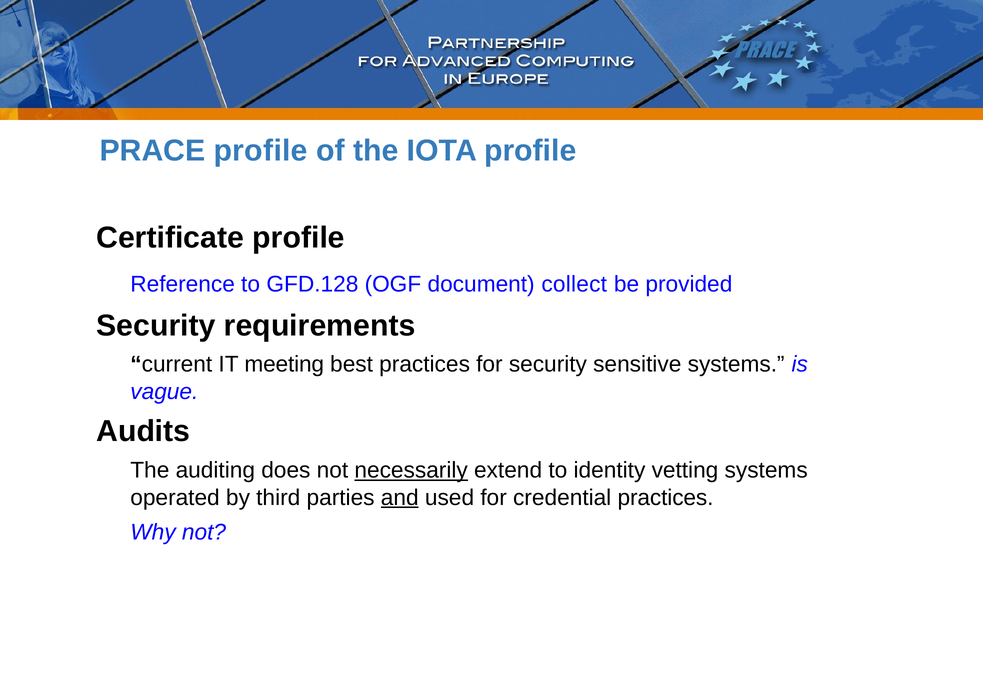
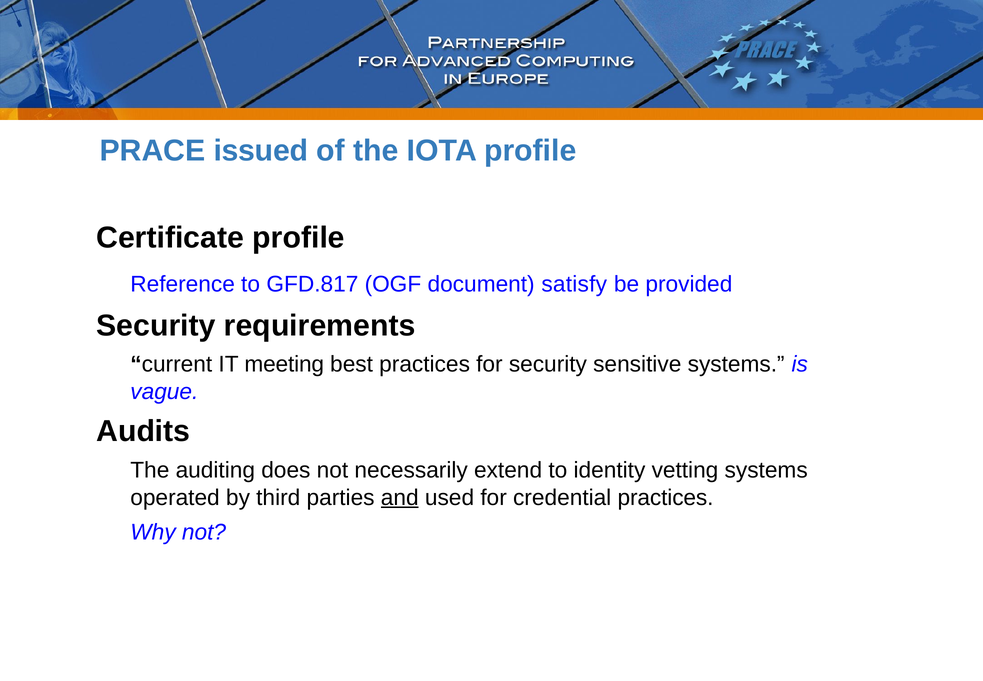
PRACE profile: profile -> issued
GFD.128: GFD.128 -> GFD.817
collect: collect -> satisfy
necessarily underline: present -> none
